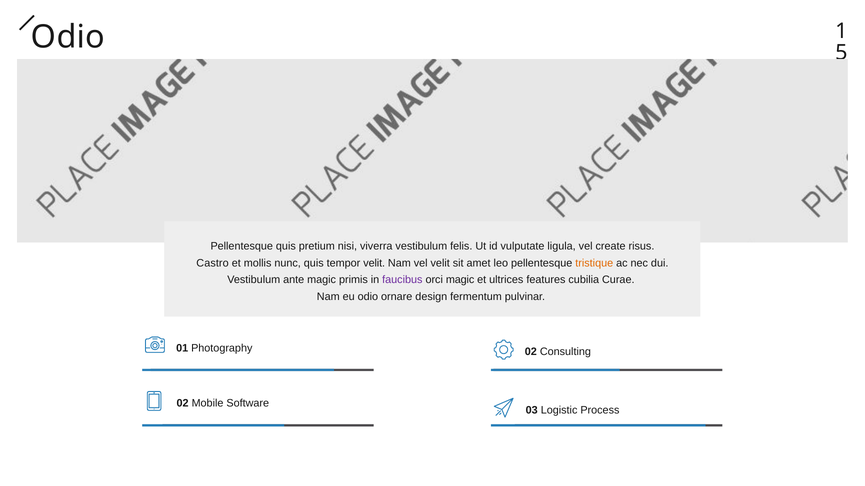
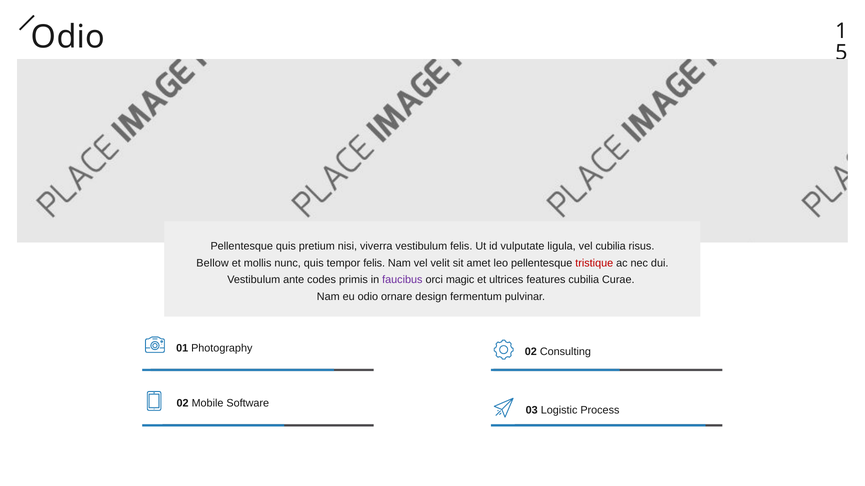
vel create: create -> cubilia
Castro: Castro -> Bellow
tempor velit: velit -> felis
tristique colour: orange -> red
ante magic: magic -> codes
